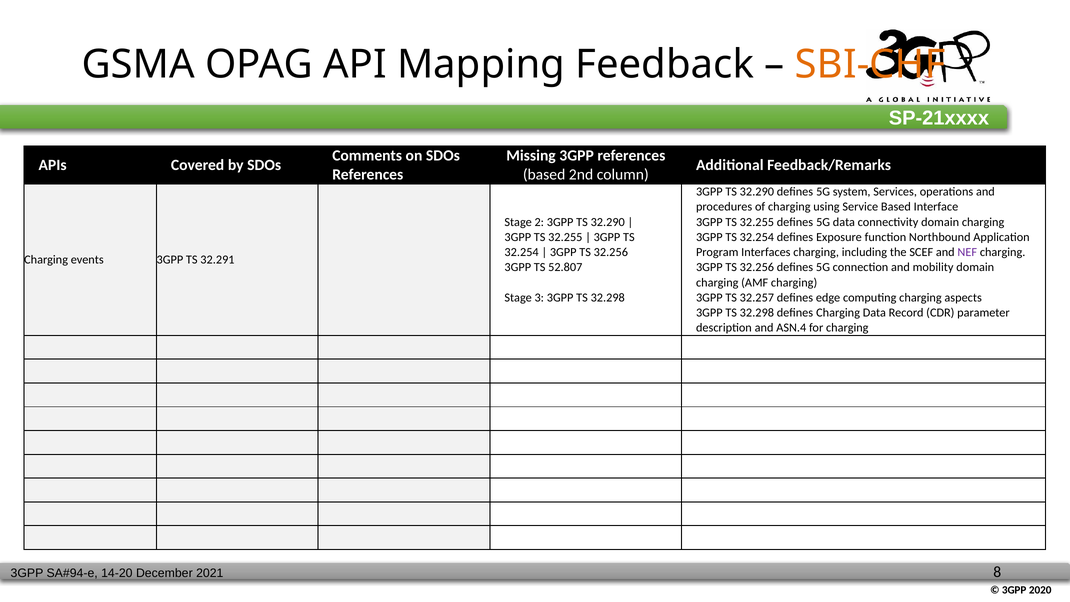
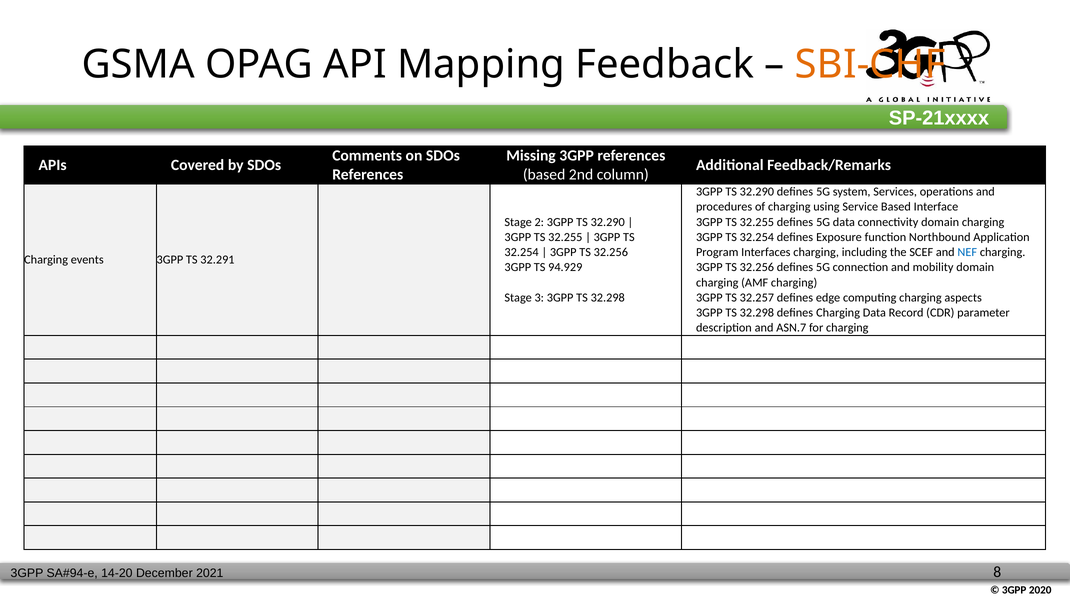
NEF colour: purple -> blue
52.807: 52.807 -> 94.929
ASN.4: ASN.4 -> ASN.7
